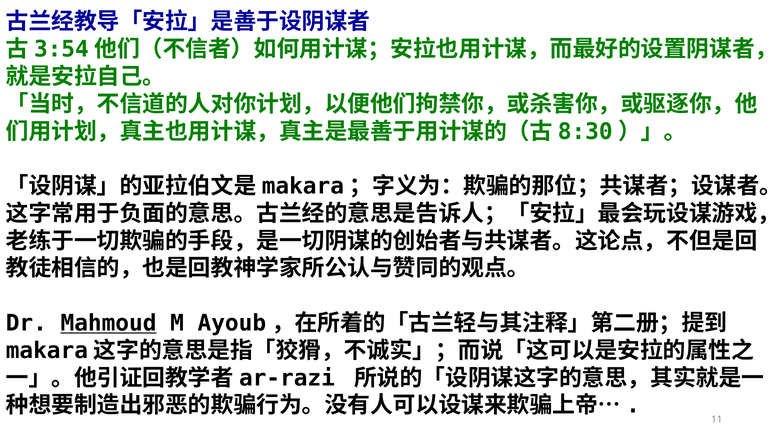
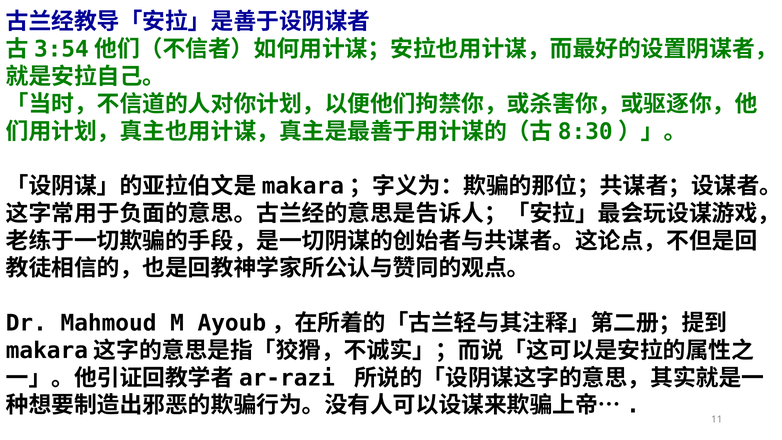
Mahmoud underline: present -> none
